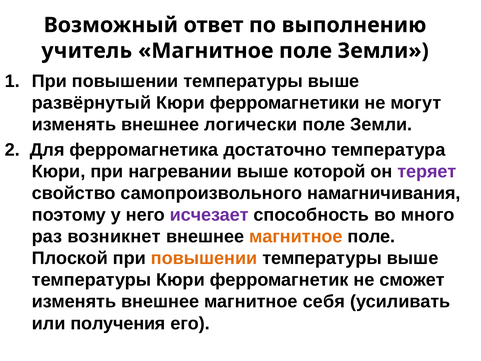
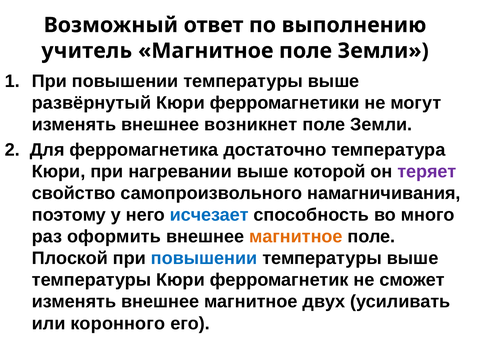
логически: логически -> возникнет
исчезает colour: purple -> blue
возникнет: возникнет -> оформить
повышении at (204, 258) colour: orange -> blue
себя: себя -> двух
получения: получения -> коронного
